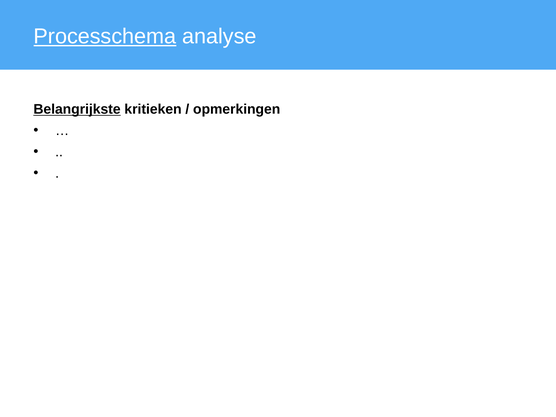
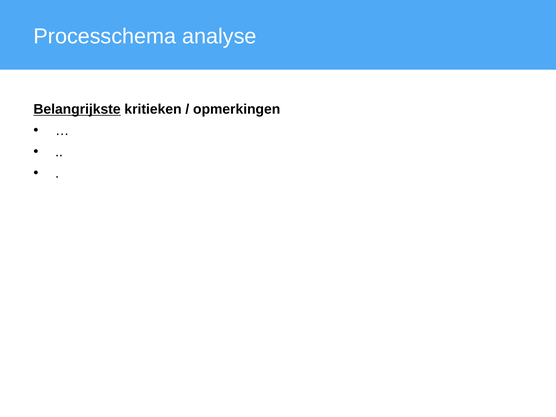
Processchema underline: present -> none
